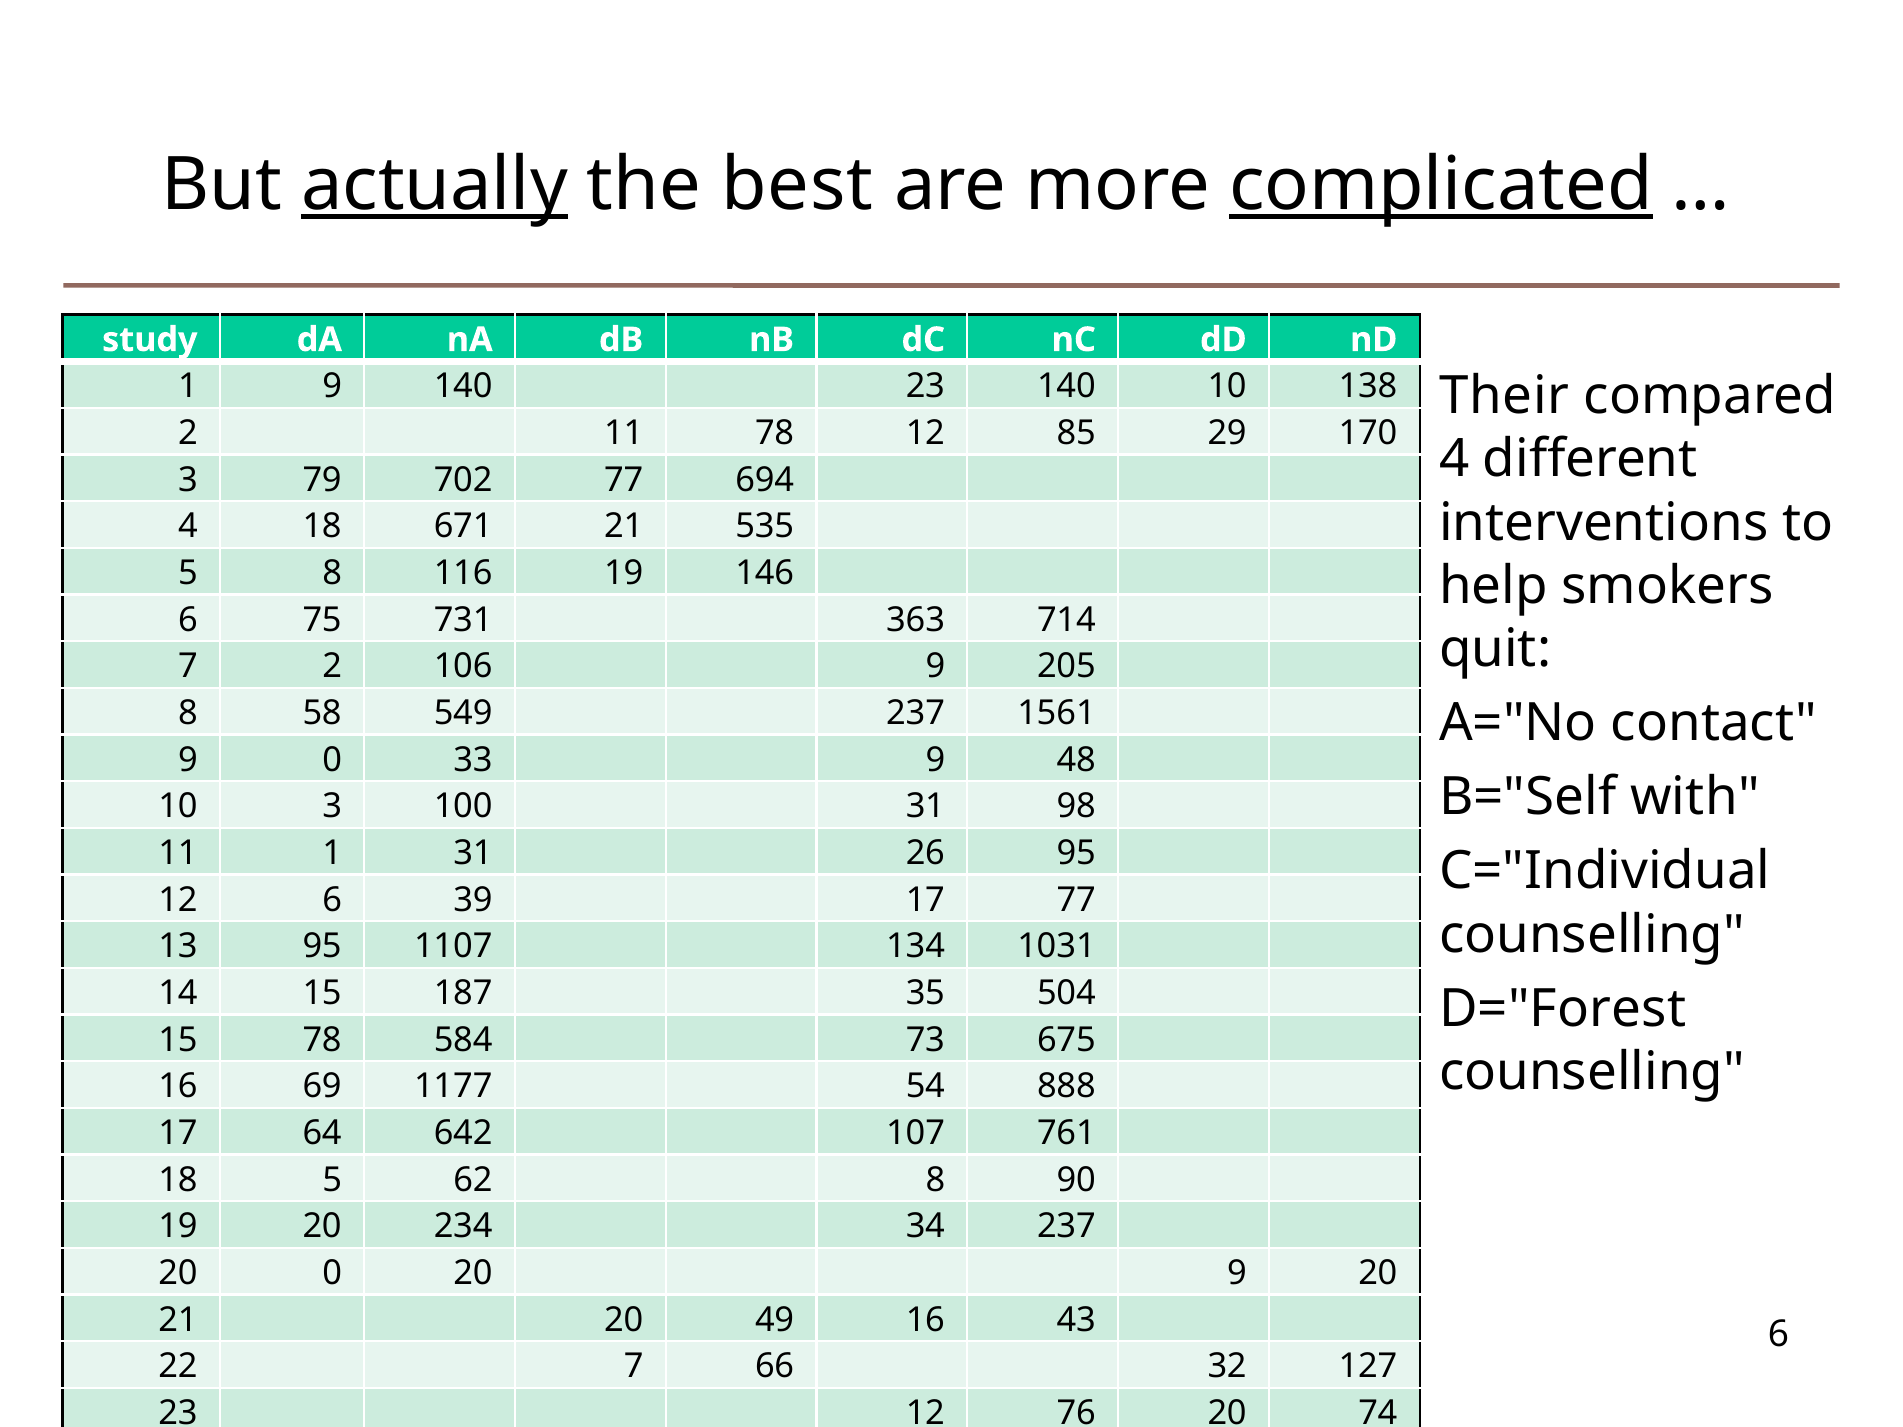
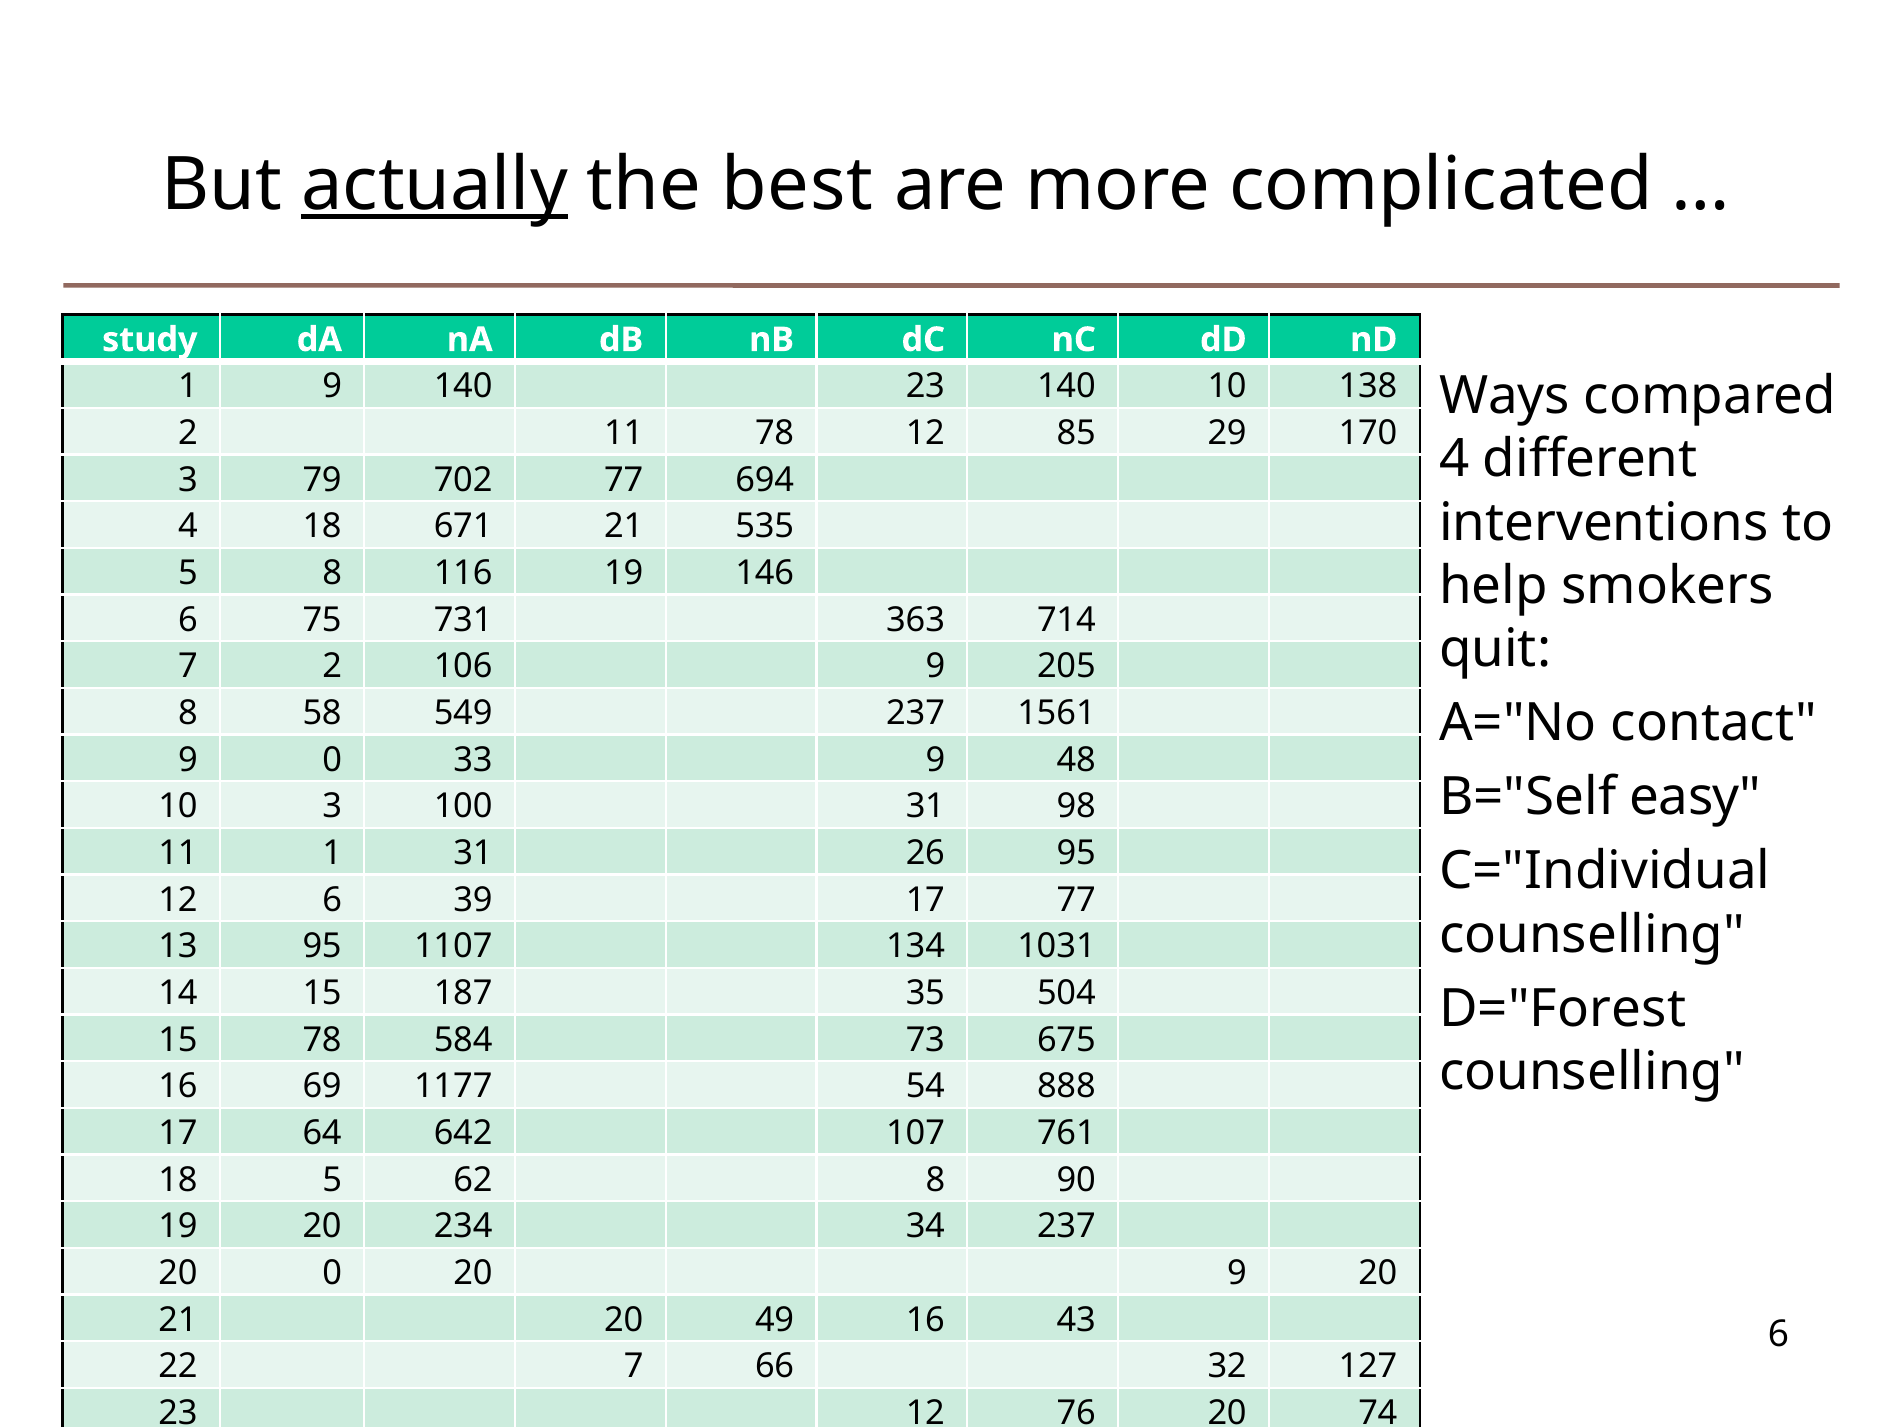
complicated underline: present -> none
Their: Their -> Ways
with: with -> easy
